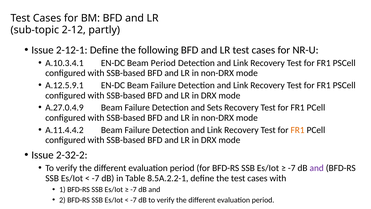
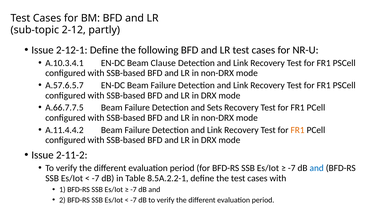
Beam Period: Period -> Clause
A.12.5.9.1: A.12.5.9.1 -> A.57.6.5.7
A.27.0.4.9: A.27.0.4.9 -> A.66.7.7.5
2-32-2: 2-32-2 -> 2-11-2
and at (317, 168) colour: purple -> blue
